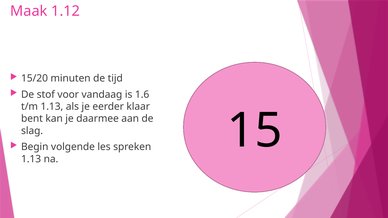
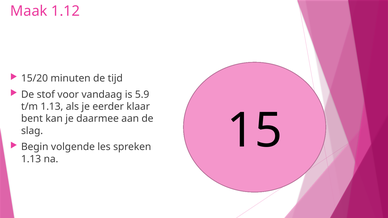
1.6: 1.6 -> 5.9
